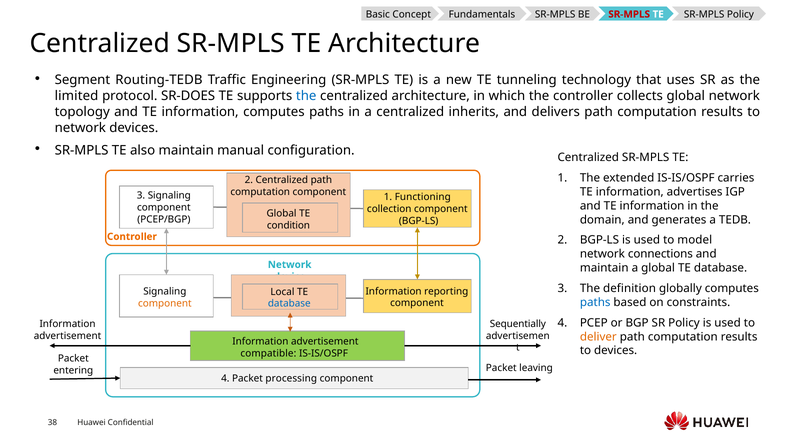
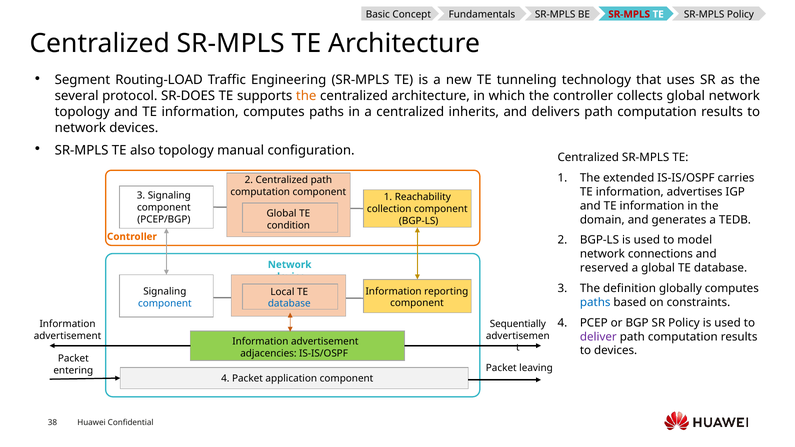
Routing-TEDB: Routing-TEDB -> Routing-LOAD
limited: limited -> several
the at (306, 96) colour: blue -> orange
also maintain: maintain -> topology
Functioning: Functioning -> Reachability
maintain at (604, 268): maintain -> reserved
component at (165, 303) colour: orange -> blue
deliver colour: orange -> purple
compatible: compatible -> adjacencies
processing: processing -> application
